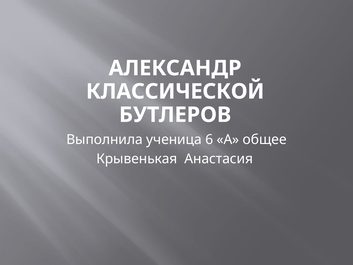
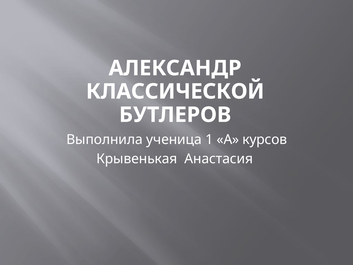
6: 6 -> 1
общее: общее -> курсов
